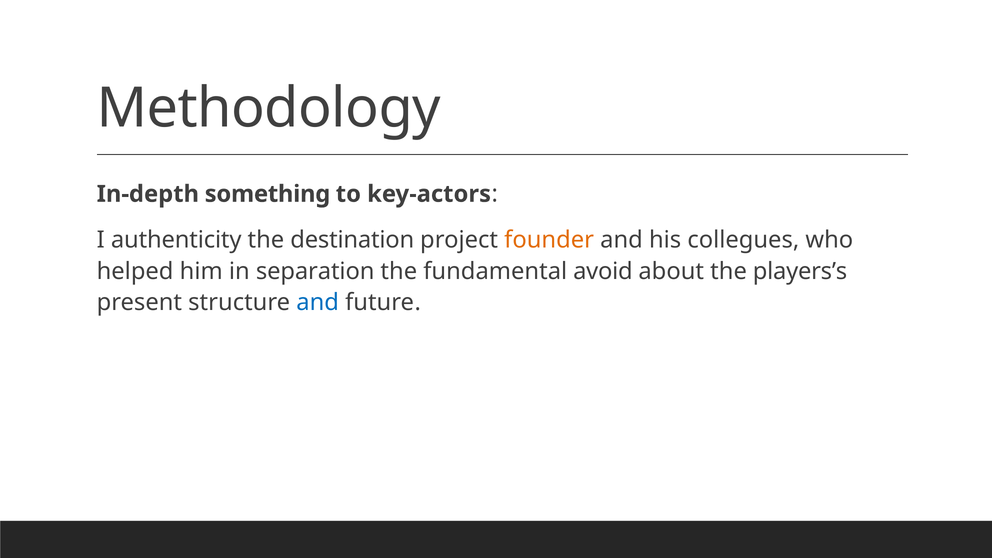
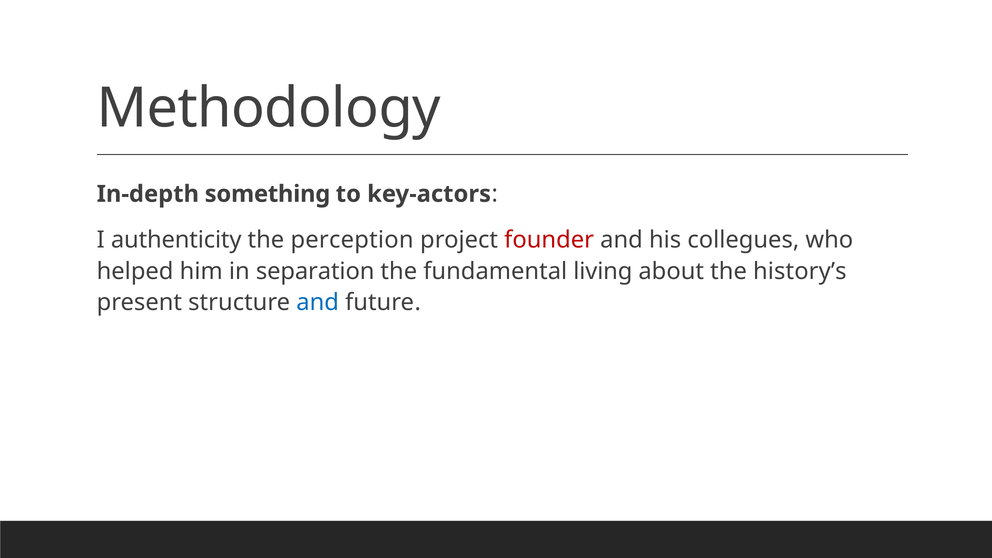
destination: destination -> perception
founder colour: orange -> red
avoid: avoid -> living
players’s: players’s -> history’s
